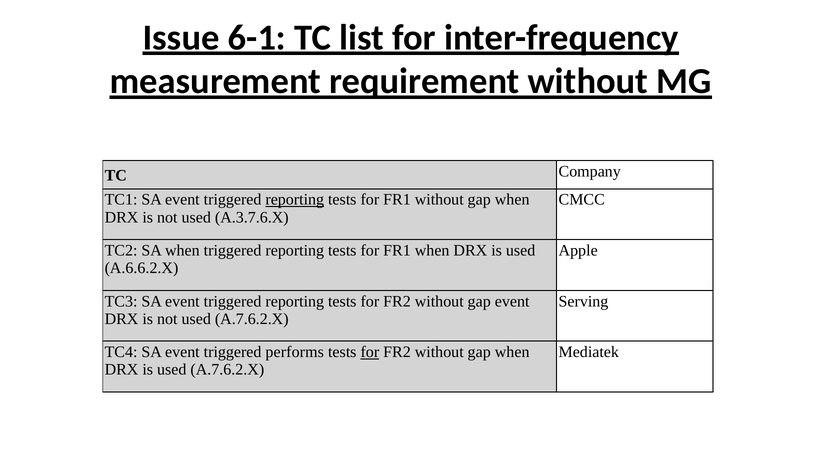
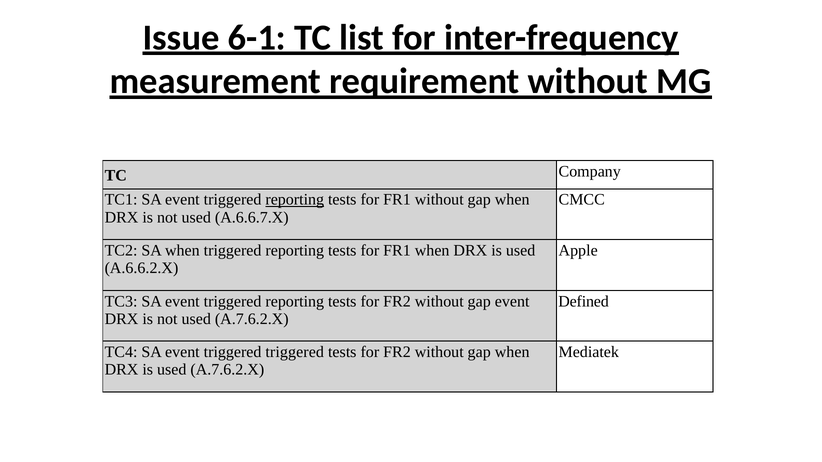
A.3.7.6.X: A.3.7.6.X -> A.6.6.7.X
Serving: Serving -> Defined
triggered performs: performs -> triggered
for at (370, 352) underline: present -> none
